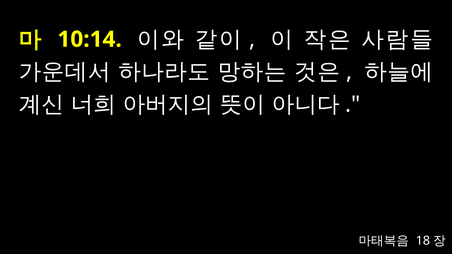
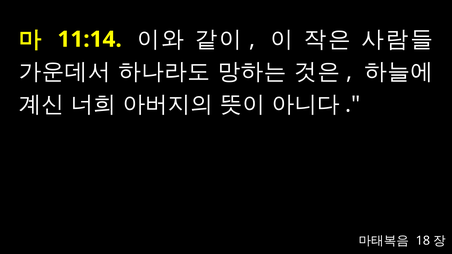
10:14: 10:14 -> 11:14
